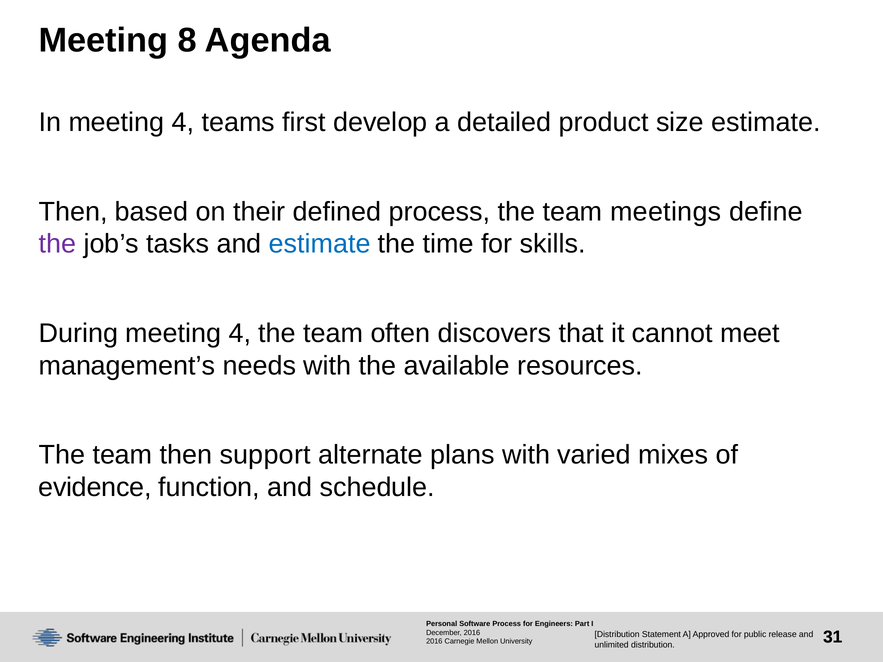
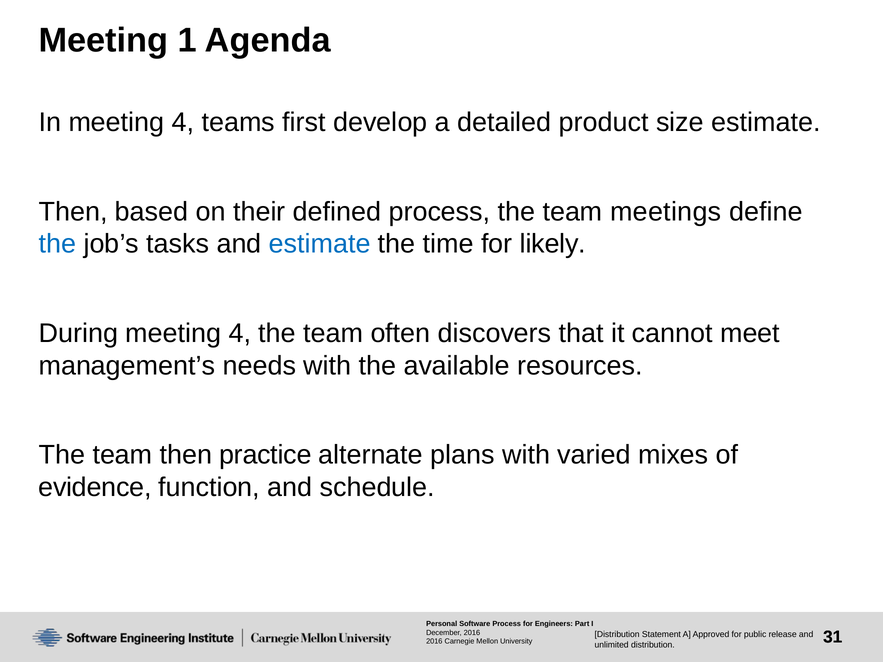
8: 8 -> 1
the at (57, 244) colour: purple -> blue
skills: skills -> likely
support: support -> practice
